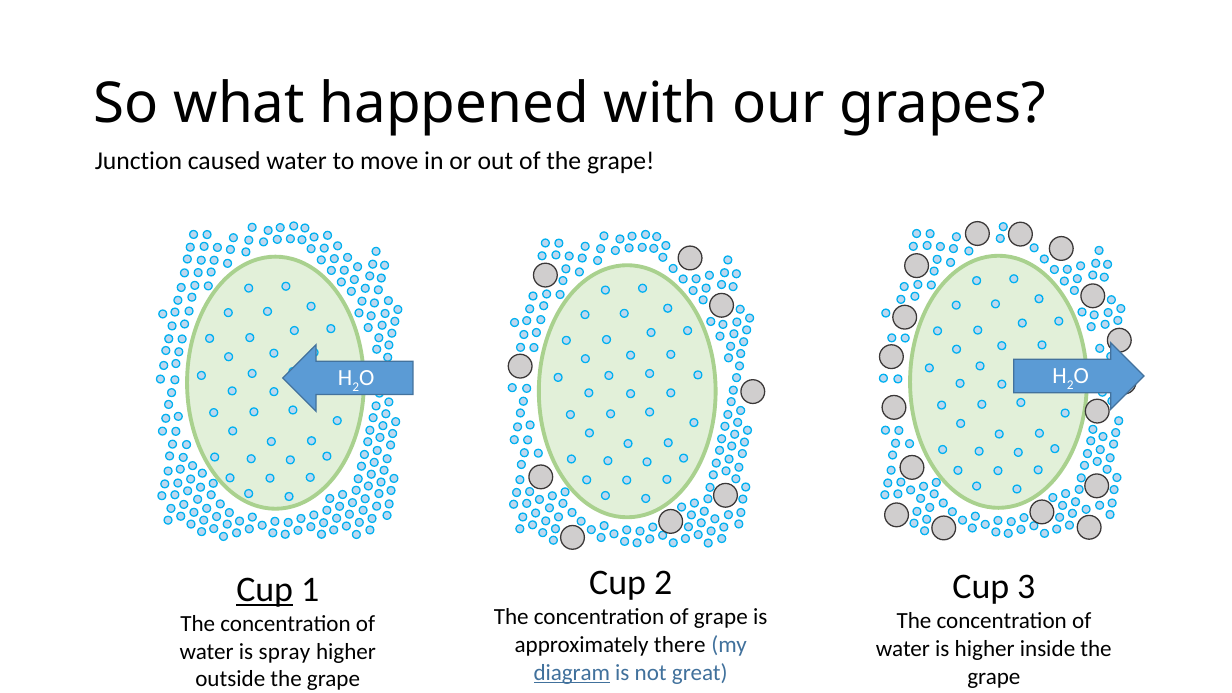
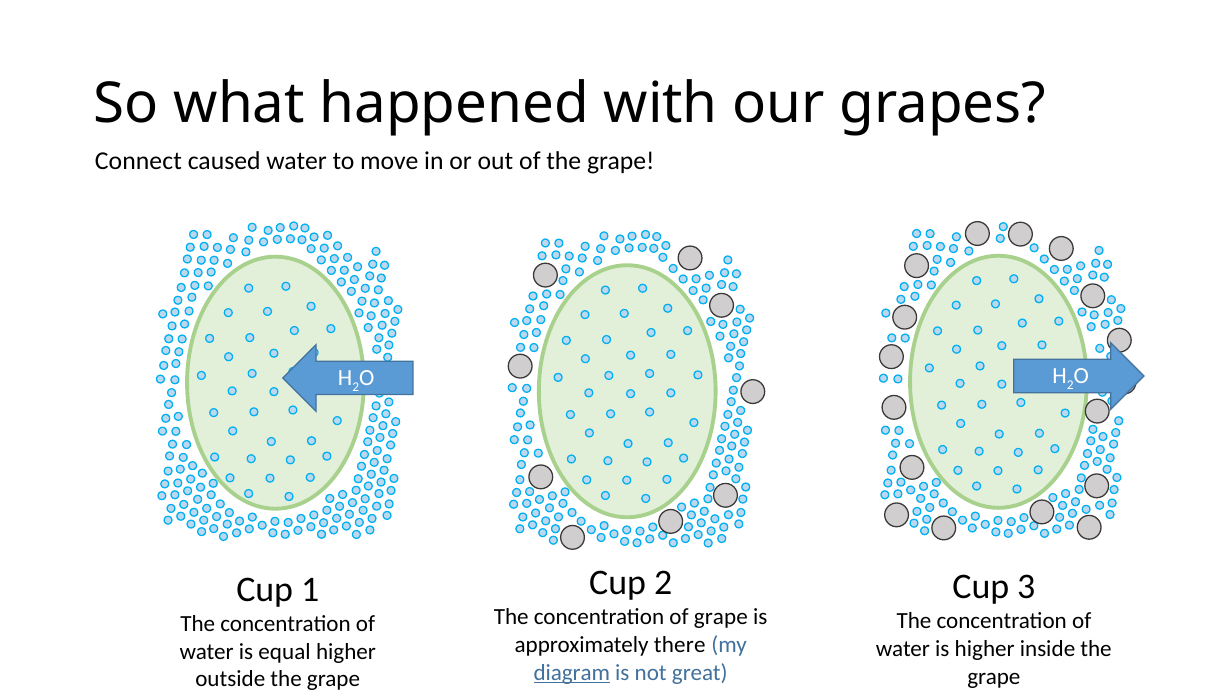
Junction: Junction -> Connect
Cup at (265, 589) underline: present -> none
spray: spray -> equal
